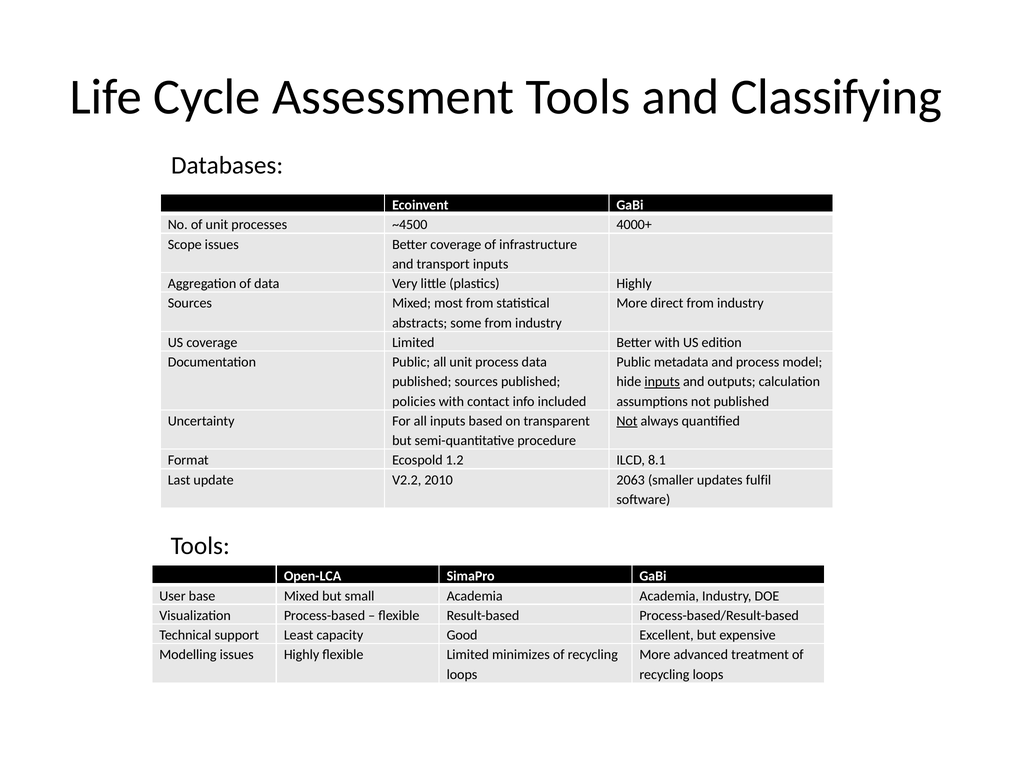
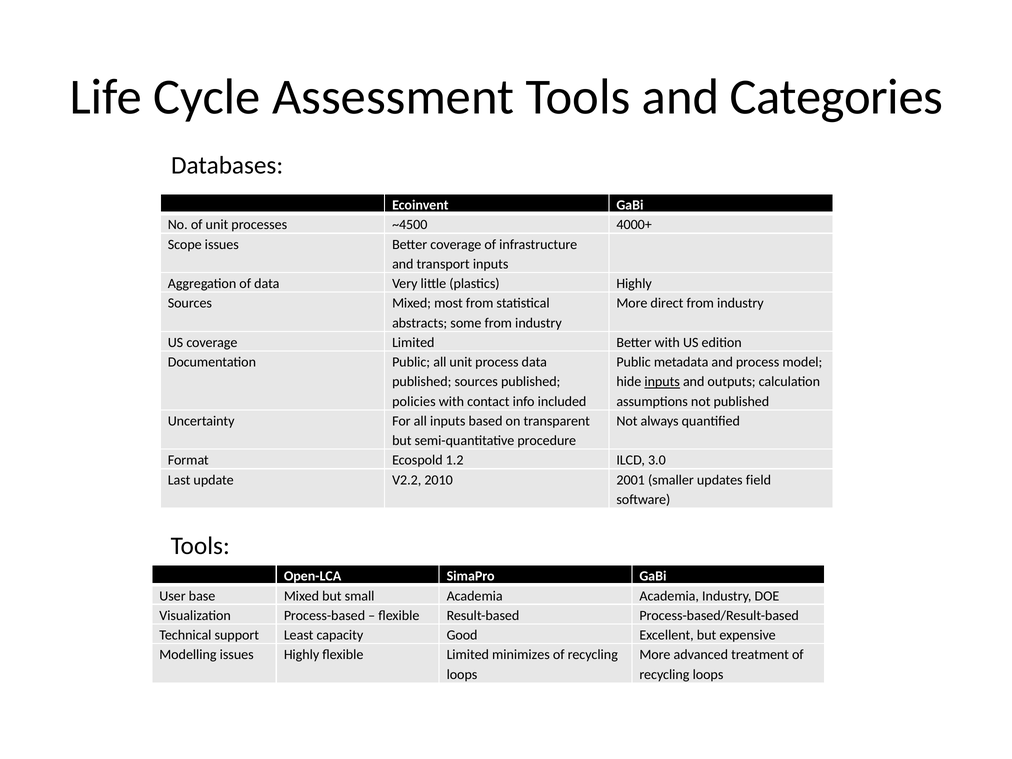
Classifying: Classifying -> Categories
Not at (627, 421) underline: present -> none
8.1: 8.1 -> 3.0
2063: 2063 -> 2001
fulfil: fulfil -> field
